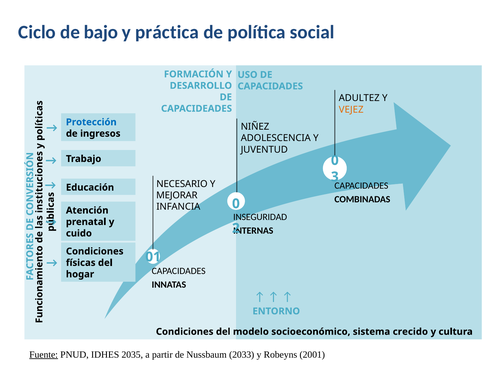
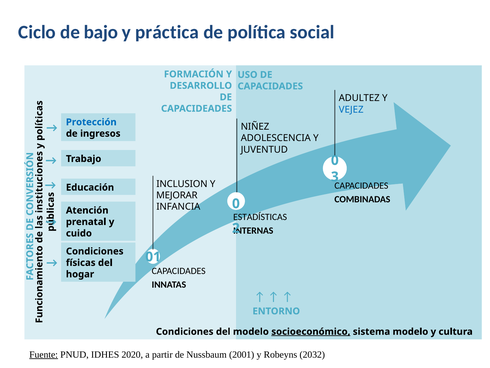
VEJEZ colour: orange -> blue
NECESARIO: NECESARIO -> INCLUSION
INSEGURIDAD: INSEGURIDAD -> ESTADÍSTICAS
socioeconómico underline: none -> present
sistema crecido: crecido -> modelo
2035: 2035 -> 2020
2033: 2033 -> 2001
2001: 2001 -> 2032
